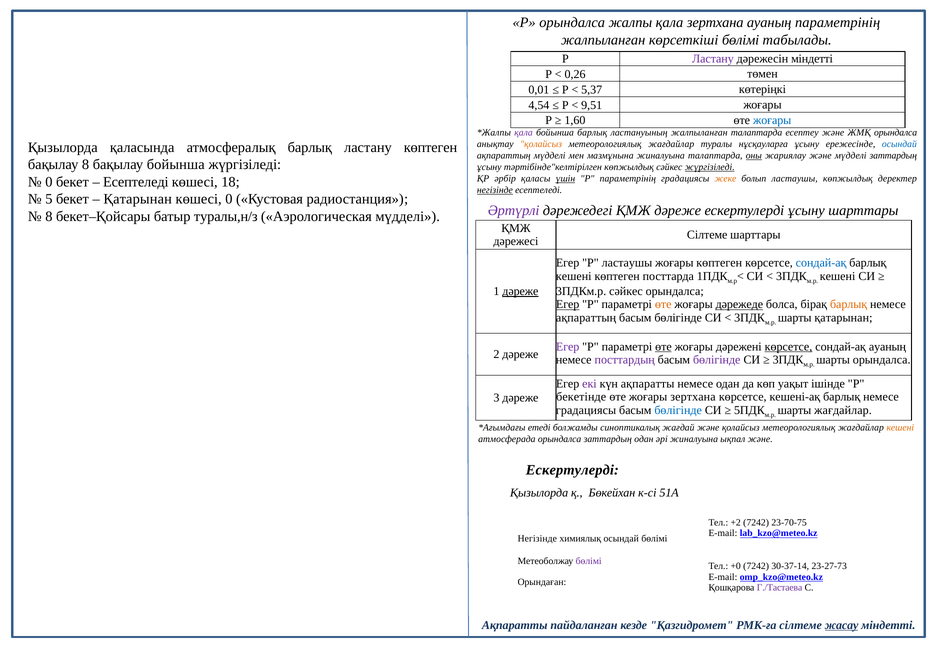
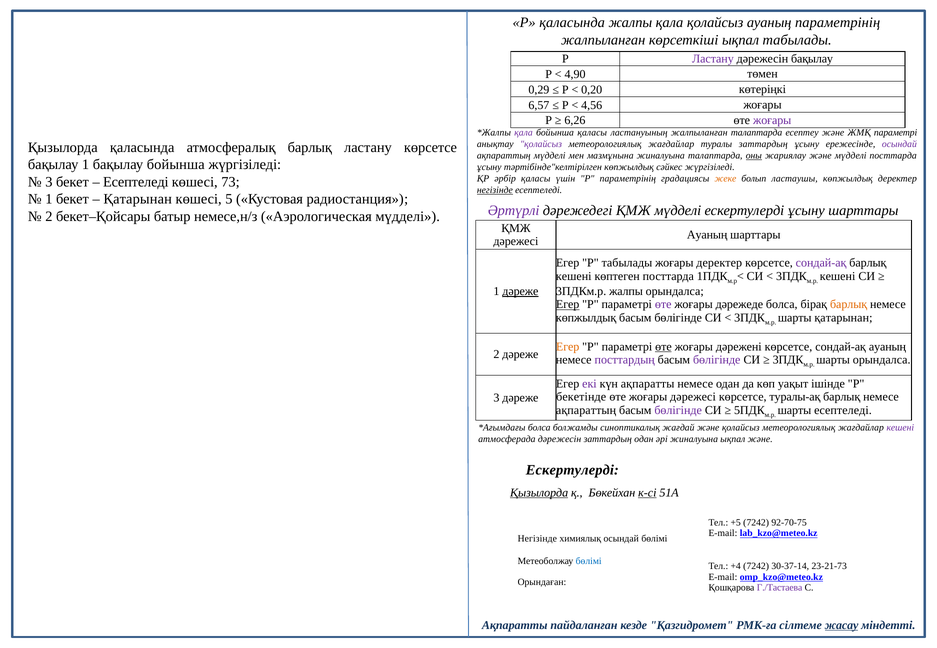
Р орындалса: орындалса -> қаласында
қала зертхана: зертхана -> қолайсыз
көрсеткіші бөлімі: бөлімі -> ықпал
дәрежесін міндетті: міндетті -> бақылау
0,26: 0,26 -> 4,90
0,01: 0,01 -> 0,29
5,37: 5,37 -> 0,20
4,54: 4,54 -> 6,57
9,51: 9,51 -> 4,56
1,60: 1,60 -> 6,26
жоғары at (772, 120) colour: blue -> purple
бойынша барлық: барлық -> қаласы
ЖМҚ орындалса: орындалса -> параметрі
қолайсыз at (541, 144) colour: orange -> purple
туралы нұсқауларға: нұсқауларға -> заттардың
осындай at (899, 144) colour: blue -> purple
ластану көптеген: көптеген -> көрсетсе
мүдделі заттардың: заттардың -> посттарда
бақылау 8: 8 -> 1
жүргізіледі at (710, 167) underline: present -> none
үшін underline: present -> none
0 at (49, 182): 0 -> 3
18: 18 -> 73
5 at (49, 199): 5 -> 1
көшесі 0: 0 -> 5
ҚМЖ дәреже: дәреже -> мүдделі
8 at (49, 217): 8 -> 2
туралы,н/з: туралы,н/з -> немесе,н/з
Сілтеме at (707, 235): Сілтеме -> Ауаның
Р ластаушы: ластаушы -> табылады
жоғары көптеген: көптеген -> деректер
сондай-ақ at (821, 263) colour: blue -> purple
3ПДКм.р сәйкес: сәйкес -> жалпы
өте at (663, 305) colour: orange -> purple
дәрежеде underline: present -> none
ақпараттың at (586, 318): ақпараттың -> көпжылдық
Егер at (568, 347) colour: purple -> orange
көрсетсе at (788, 347) underline: present -> none
жоғары зертхана: зертхана -> дәрежесі
кешені-ақ: кешені-ақ -> туралы-ақ
градациясы at (586, 410): градациясы -> ақпараттың
бөлігінде at (678, 410) colour: blue -> purple
шарты жағдайлар: жағдайлар -> есептеледі
етеді at (539, 428): етеді -> болса
кешені at (900, 428) colour: orange -> purple
атмосферада орындалса: орындалса -> дәрежесін
Қызылорда at (539, 493) underline: none -> present
к-сі underline: none -> present
+2: +2 -> +5
23-70-75: 23-70-75 -> 92-70-75
бөлімі at (589, 562) colour: purple -> blue
+0: +0 -> +4
23-27-73: 23-27-73 -> 23-21-73
